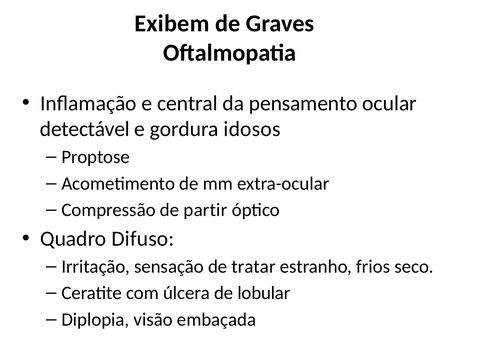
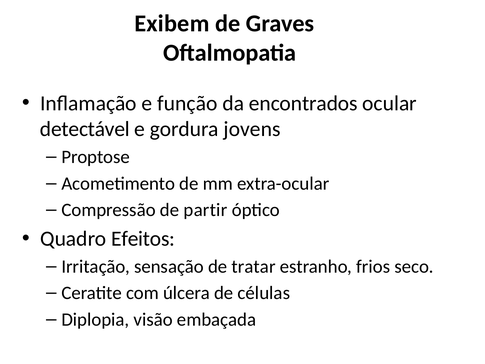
central: central -> função
pensamento: pensamento -> encontrados
idosos: idosos -> jovens
Difuso: Difuso -> Efeitos
lobular: lobular -> células
